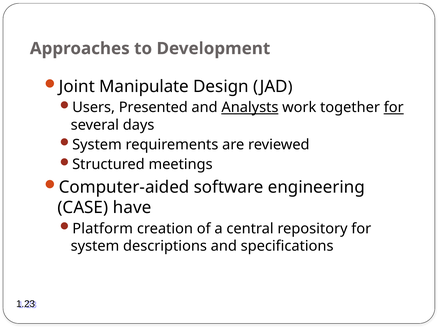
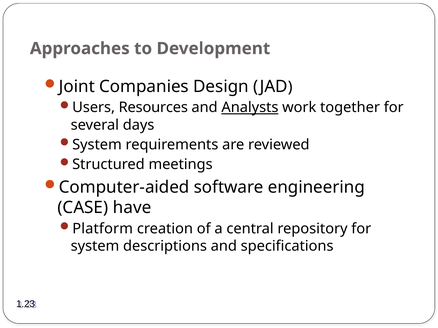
Manipulate: Manipulate -> Companies
Presented: Presented -> Resources
for at (394, 108) underline: present -> none
